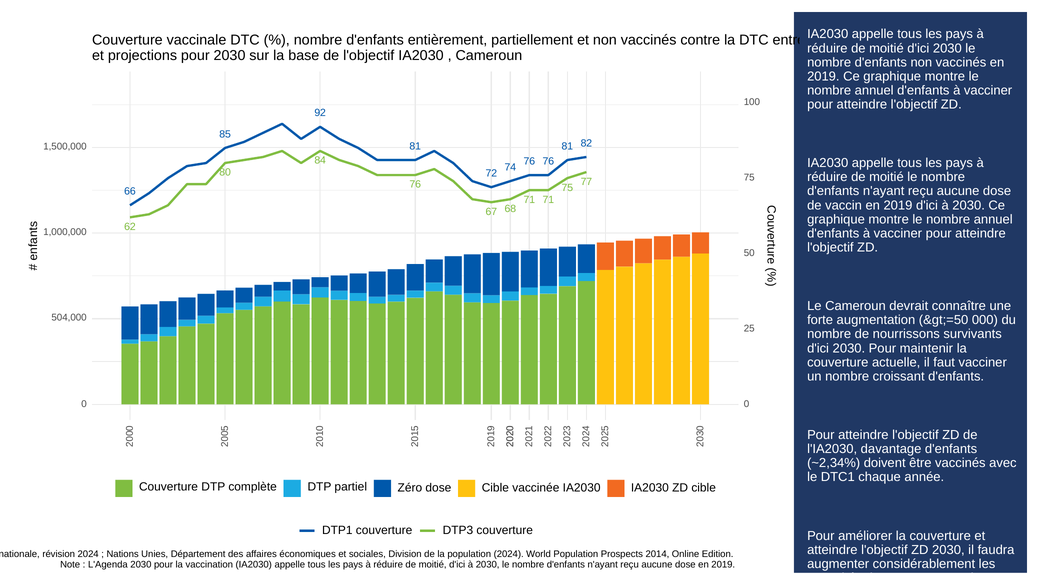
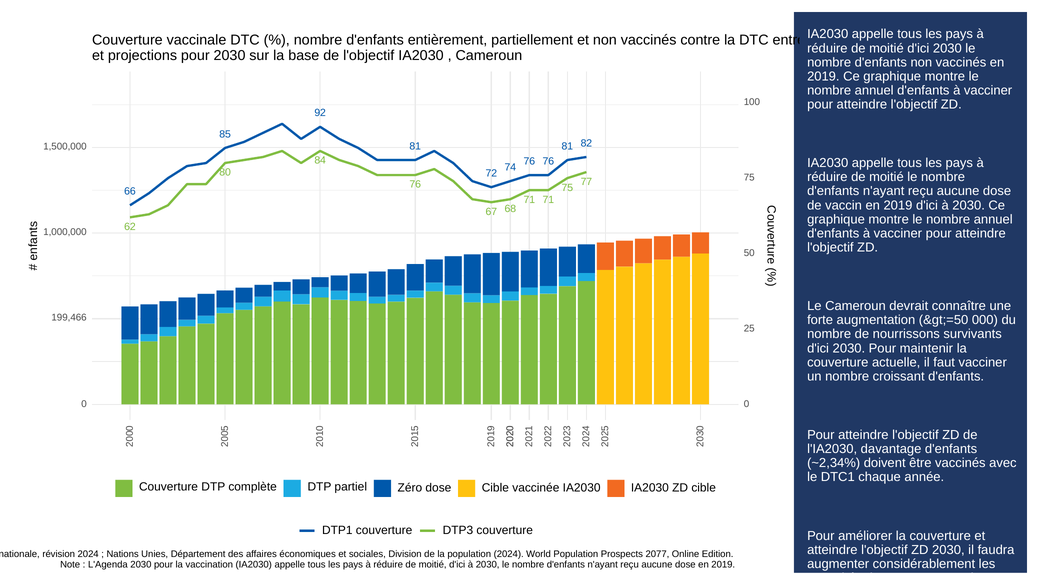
504,000: 504,000 -> 199,466
2014: 2014 -> 2077
